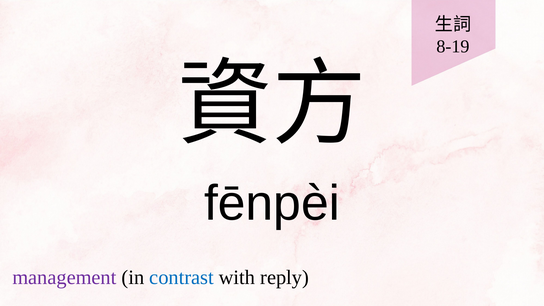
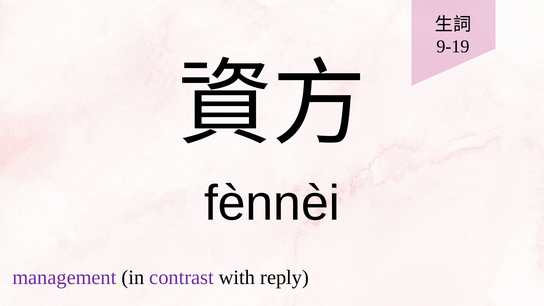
8-19: 8-19 -> 9-19
fēnpèi: fēnpèi -> fènnèi
contrast colour: blue -> purple
